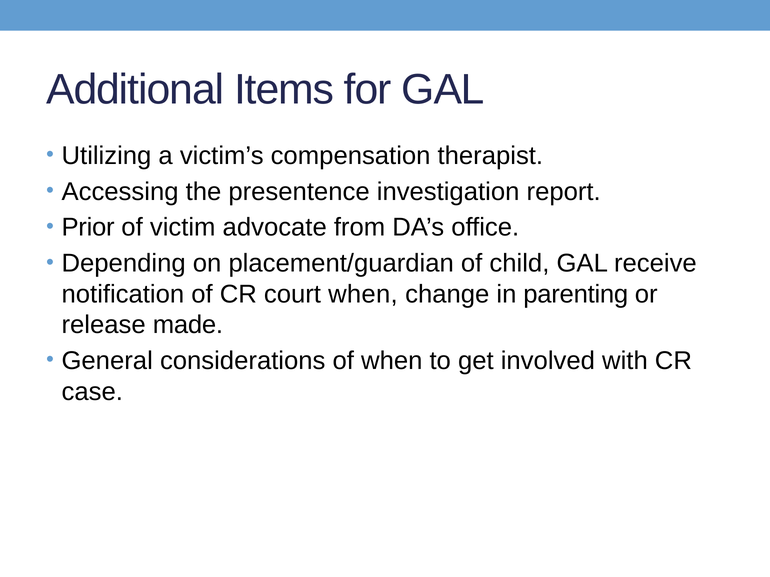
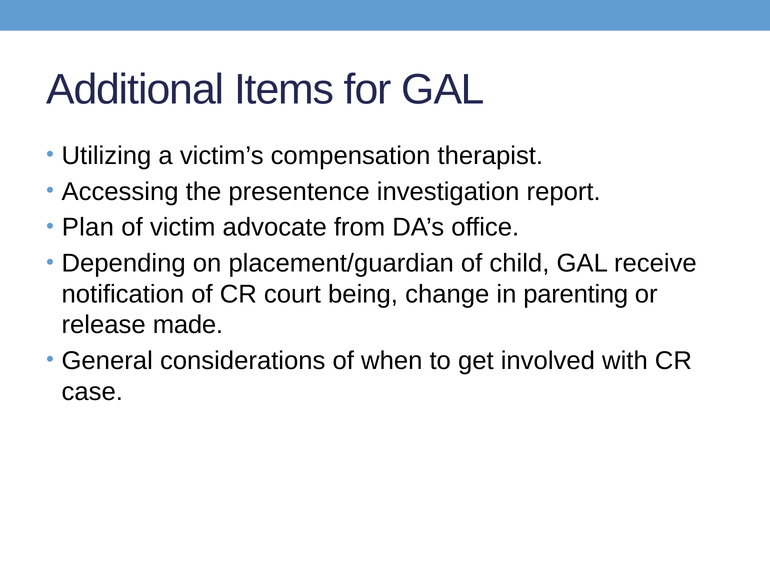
Prior: Prior -> Plan
court when: when -> being
